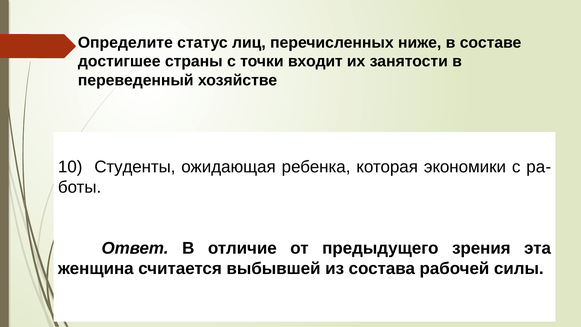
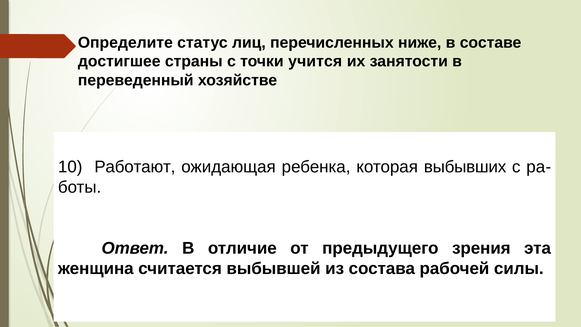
входит: входит -> учится
Студенты: Студенты -> Работают
экономики: экономики -> выбывших
